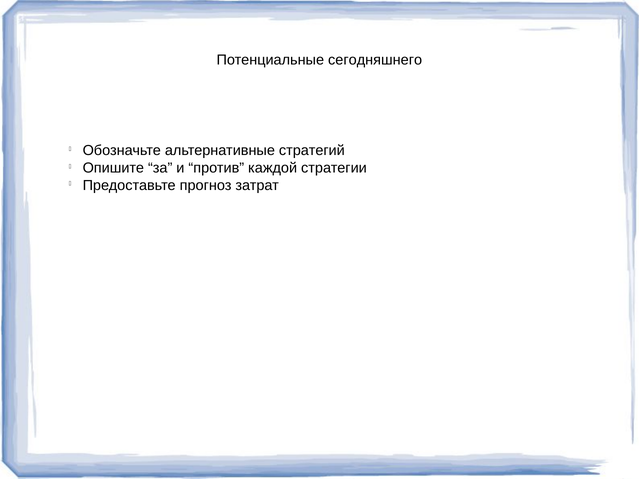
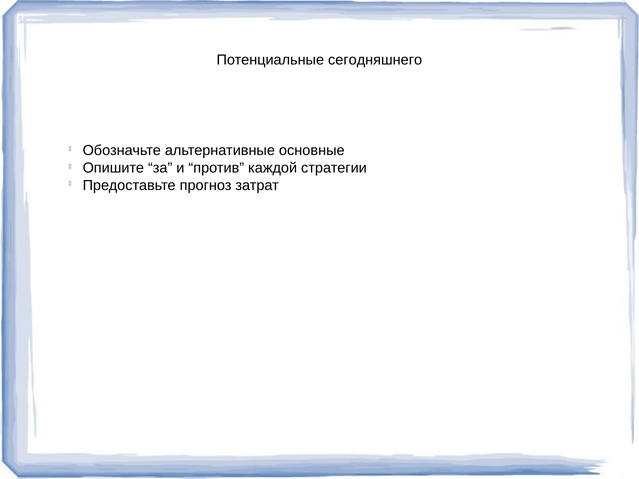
стратегий: стратегий -> основные
